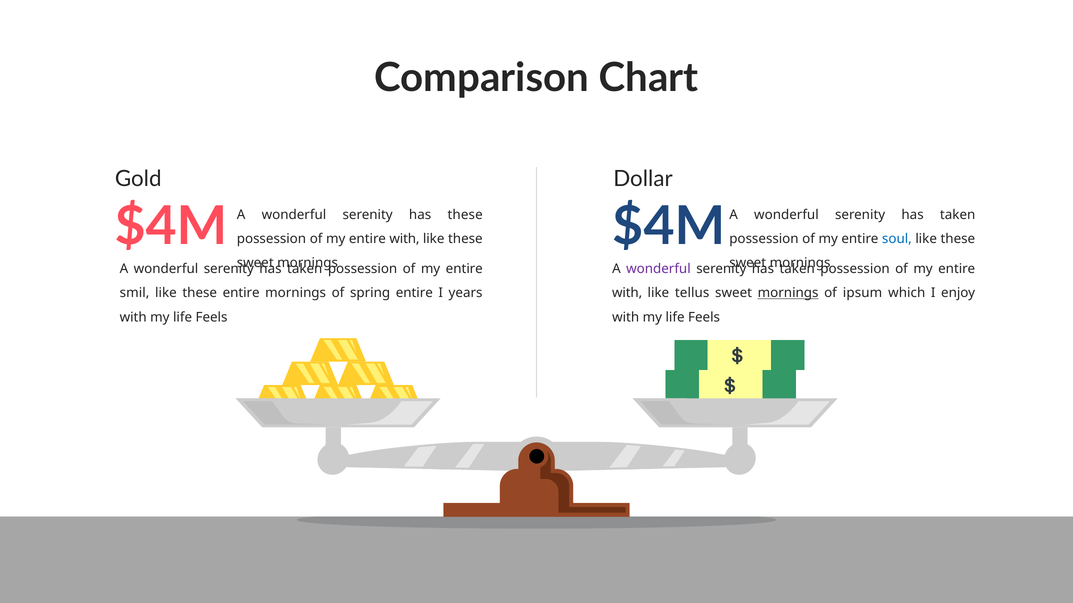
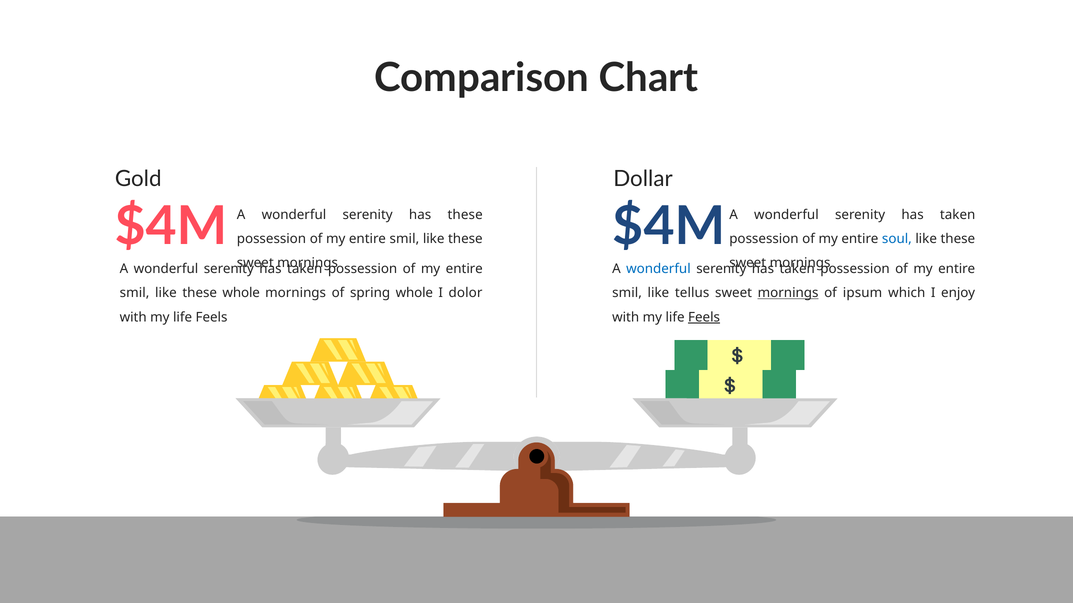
with at (404, 239): with -> smil
wonderful at (658, 269) colour: purple -> blue
these entire: entire -> whole
spring entire: entire -> whole
years: years -> dolor
with at (627, 293): with -> smil
Feels at (704, 317) underline: none -> present
